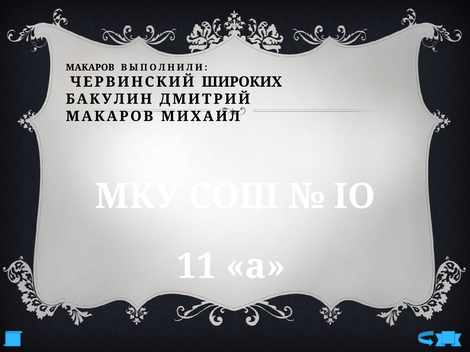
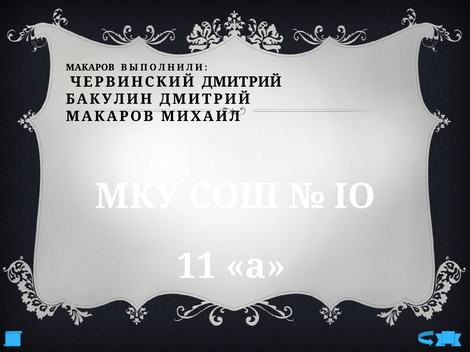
ЧЕРВИНСКИЙ ШИРОКИХ: ШИРОКИХ -> ДМИТРИЙ
